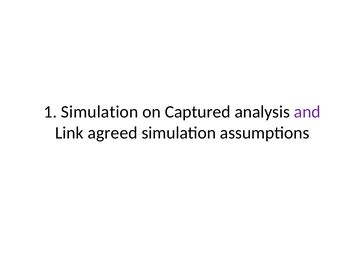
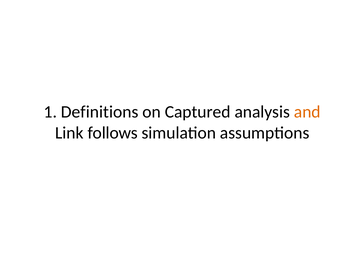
1 Simulation: Simulation -> Definitions
and colour: purple -> orange
agreed: agreed -> follows
